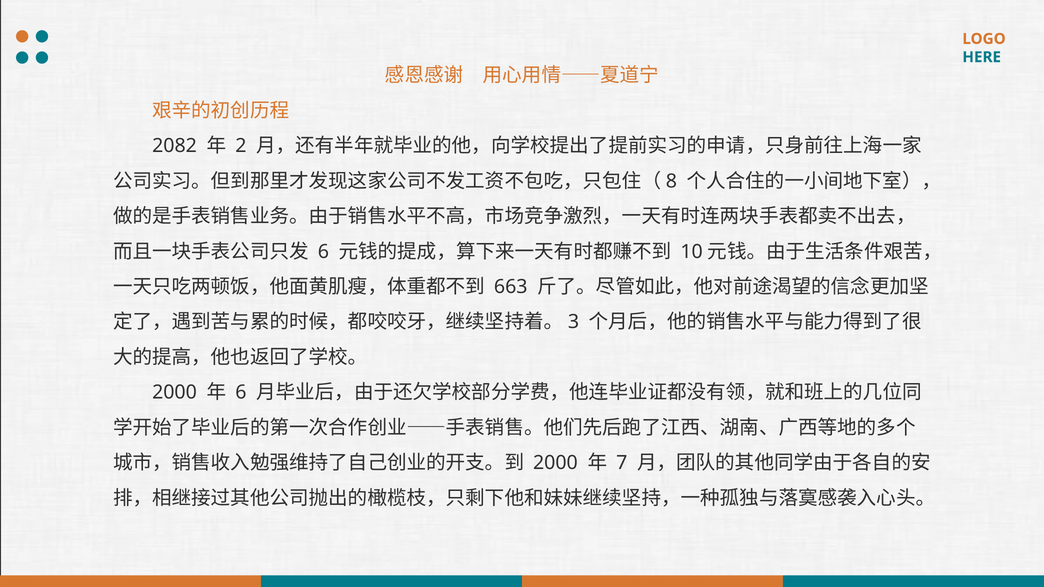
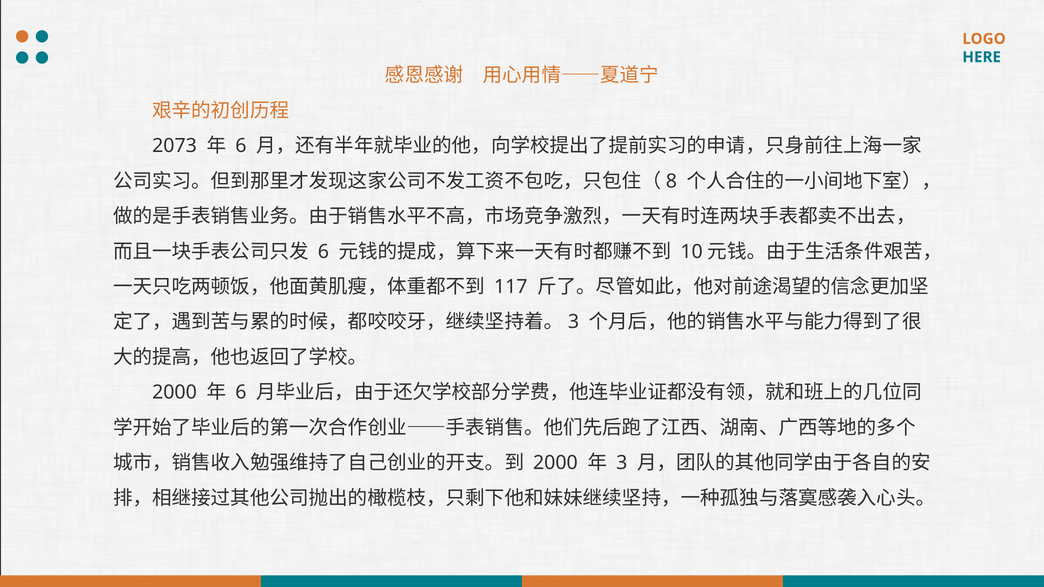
2082: 2082 -> 2073
2 at (241, 146): 2 -> 6
663: 663 -> 117
7: 7 -> 3
